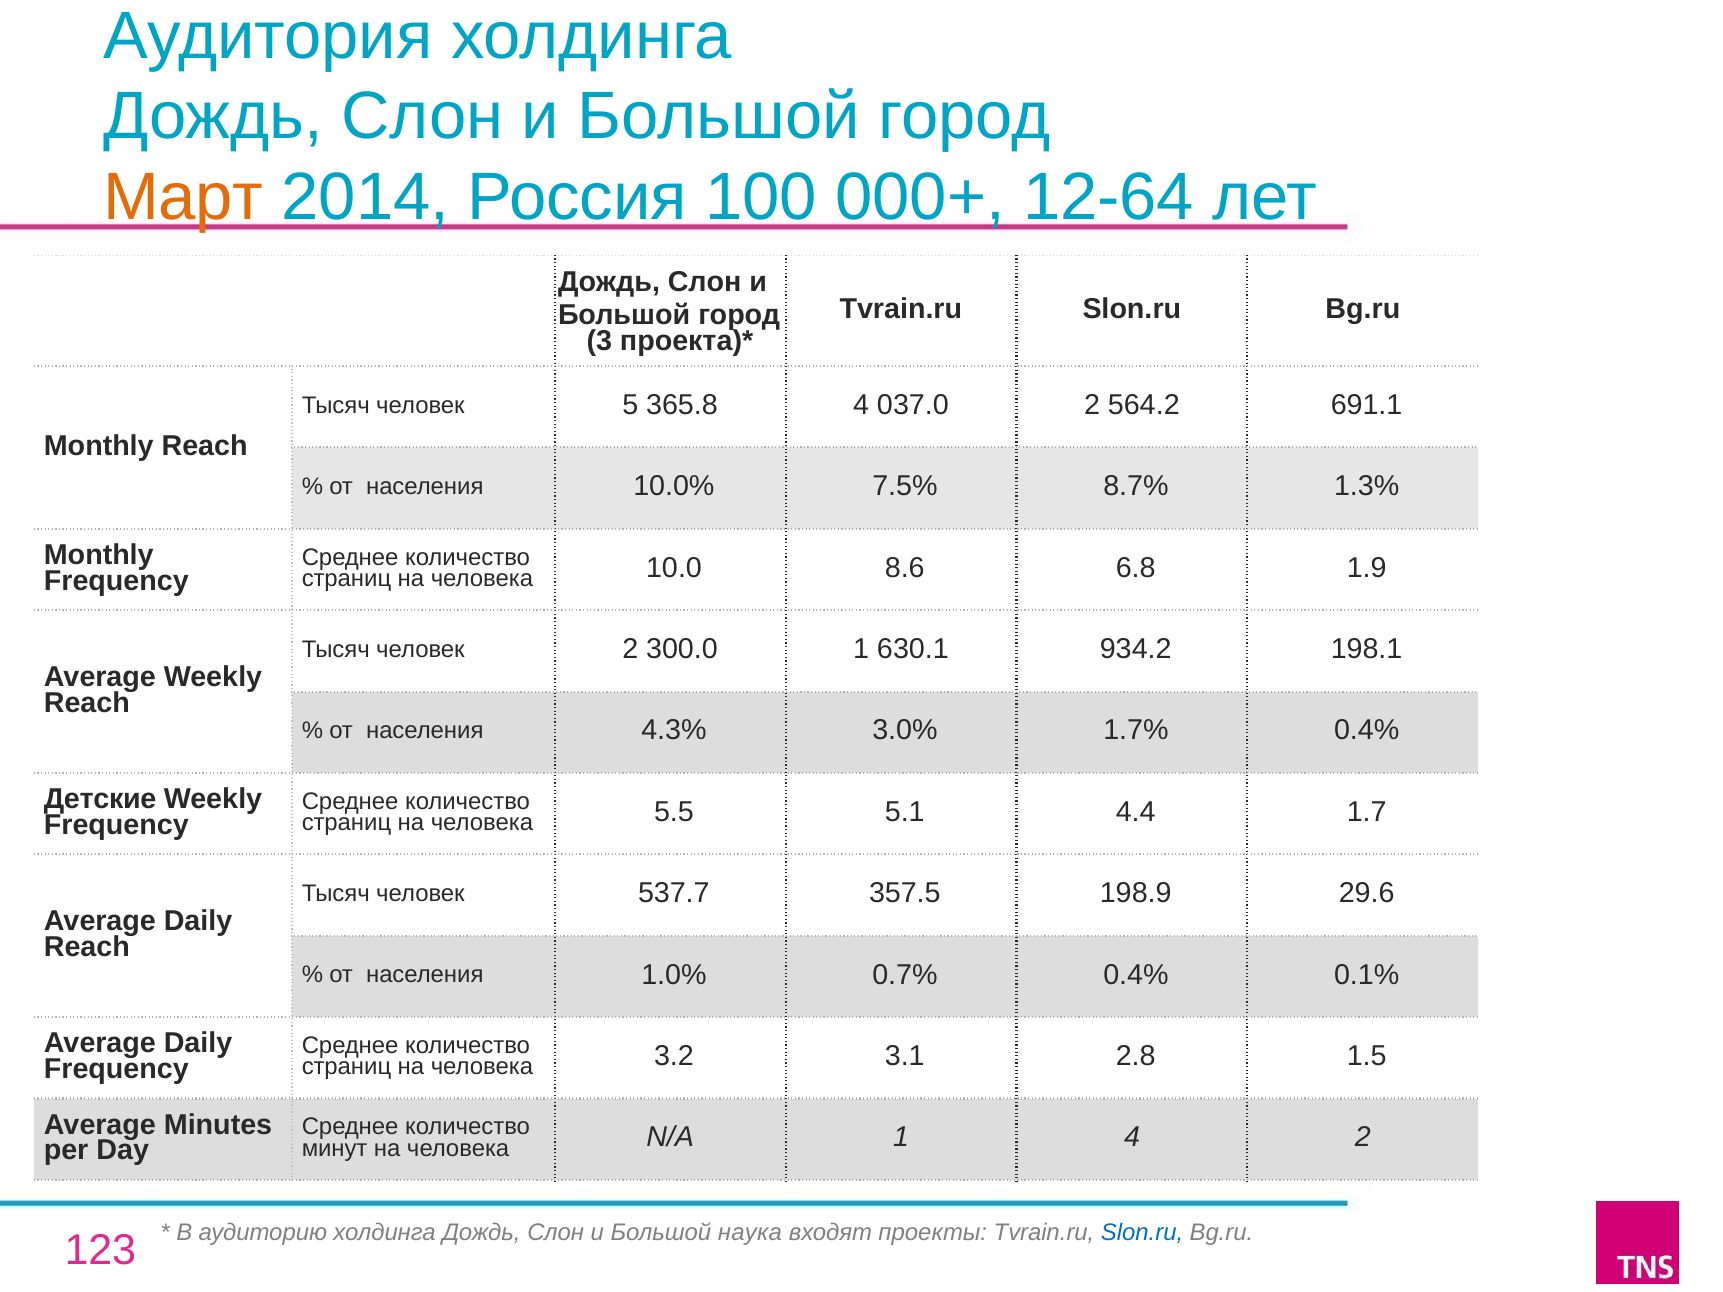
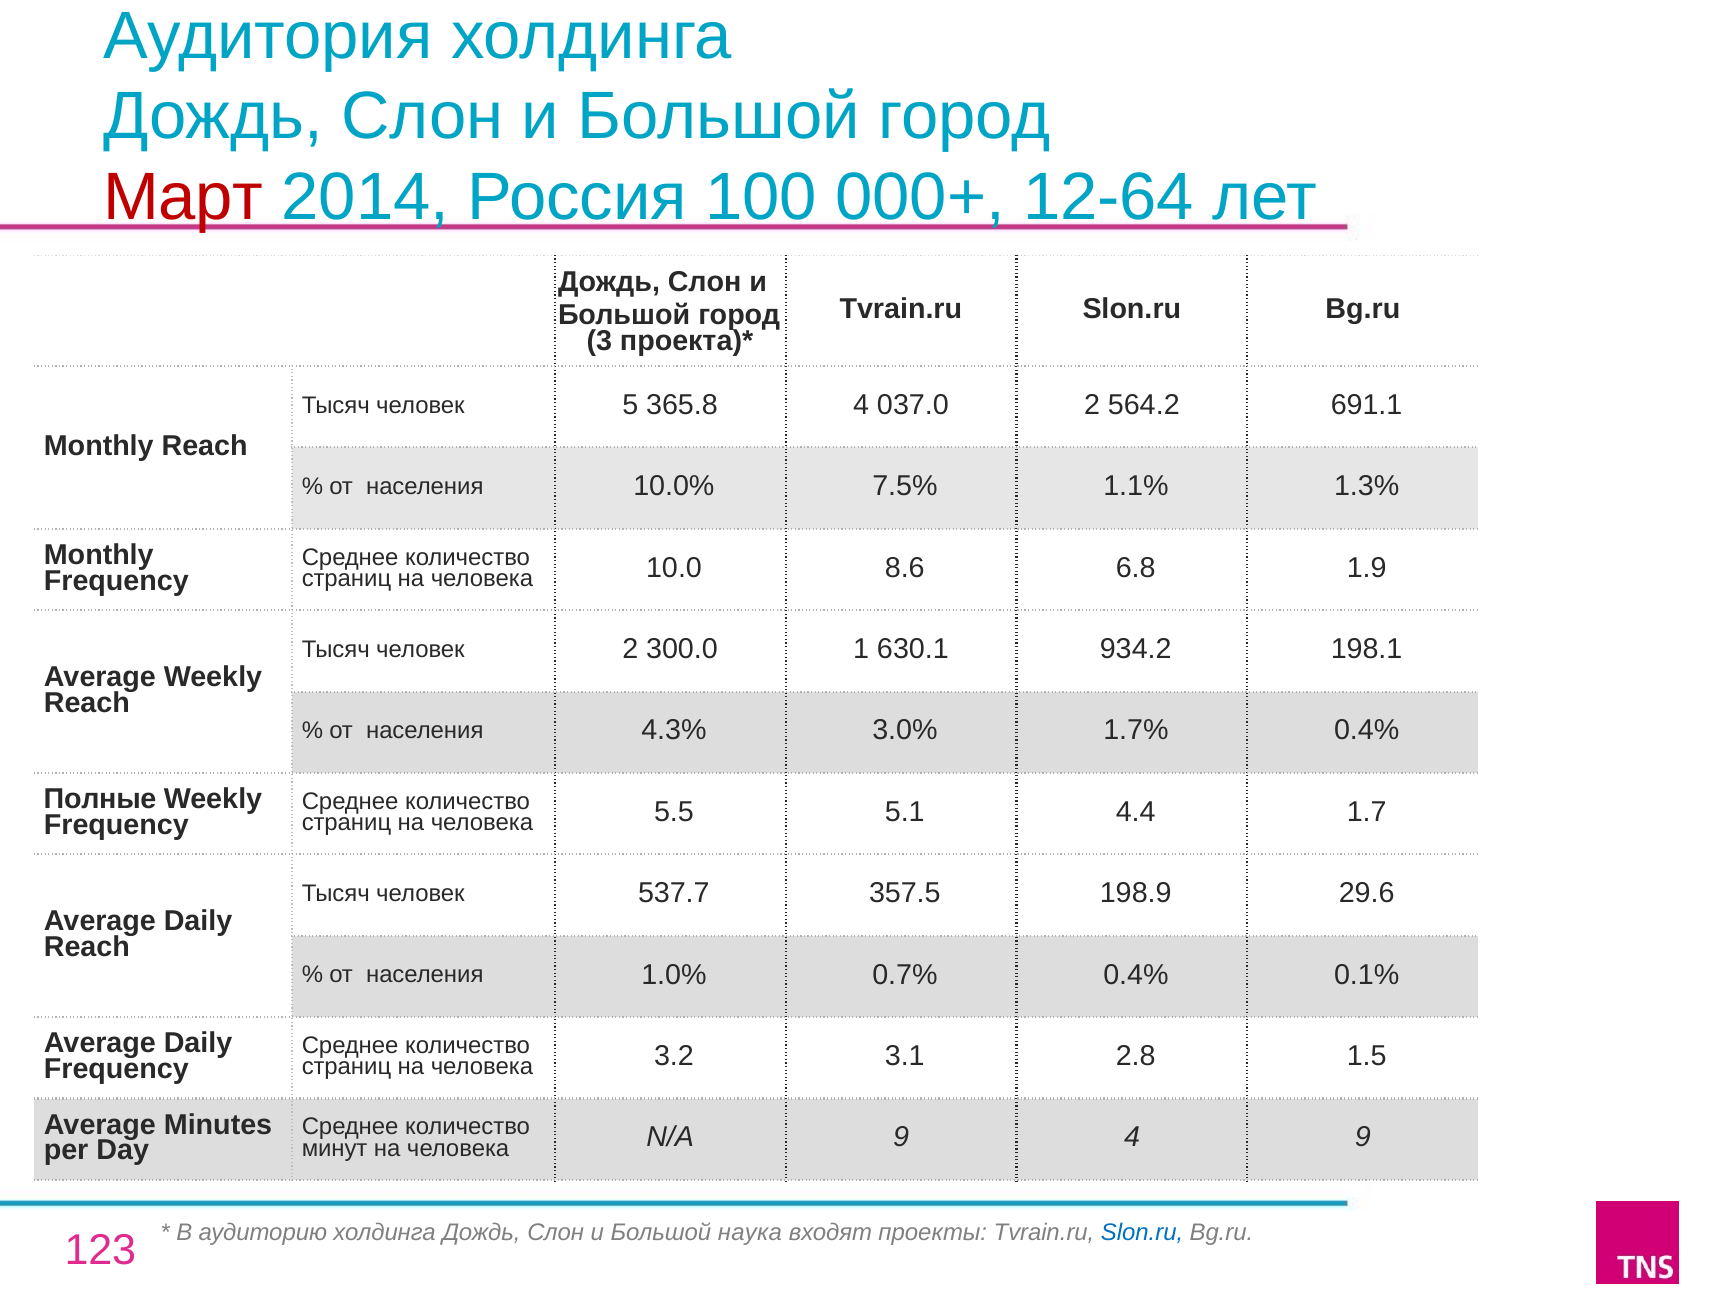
Март colour: orange -> red
8.7%: 8.7% -> 1.1%
Детские: Детские -> Полные
N/A 1: 1 -> 9
4 2: 2 -> 9
